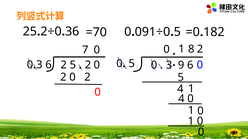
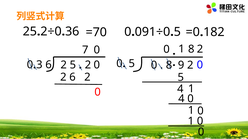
3 at (169, 65): 3 -> 8
9 6: 6 -> 2
0 at (72, 77): 0 -> 6
